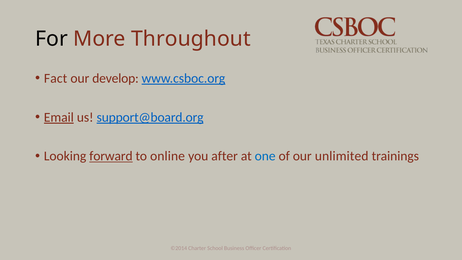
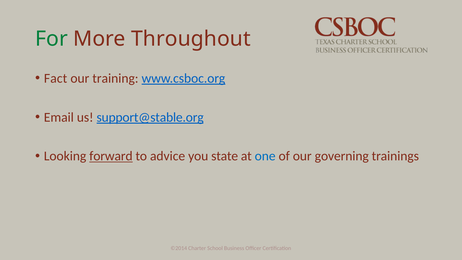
For colour: black -> green
develop: develop -> training
Email underline: present -> none
support@board.org: support@board.org -> support@stable.org
online: online -> advice
after: after -> state
unlimited: unlimited -> governing
